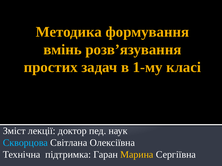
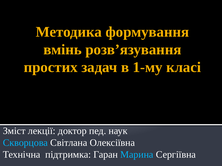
Марина colour: yellow -> light blue
